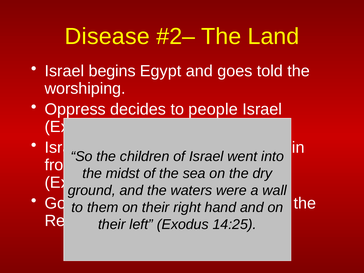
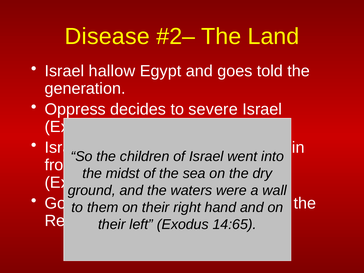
begins: begins -> hallow
worshiping: worshiping -> generation
people: people -> severe
14:25: 14:25 -> 14:65
